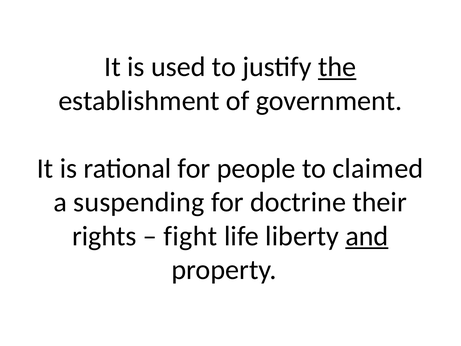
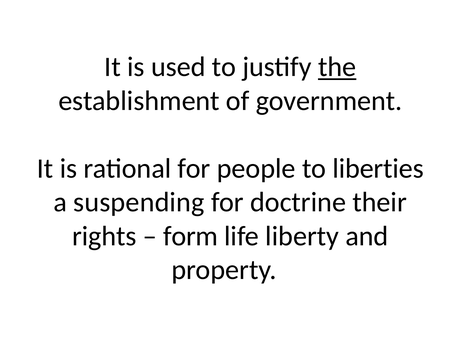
claimed: claimed -> liberties
fight: fight -> form
and underline: present -> none
